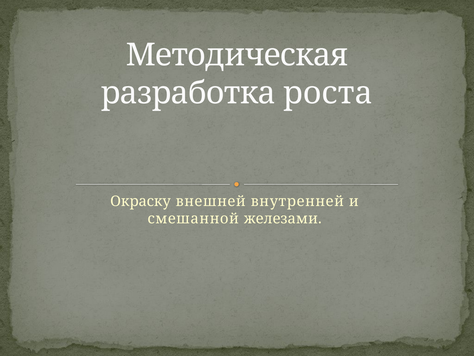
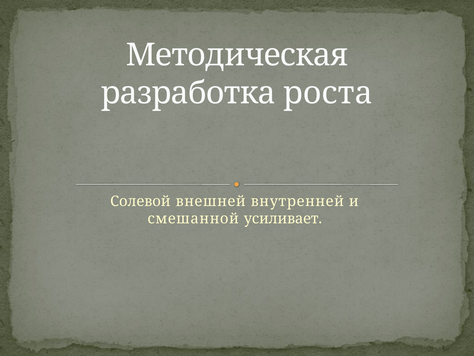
Окраску: Окраску -> Солевой
железами: железами -> усиливает
